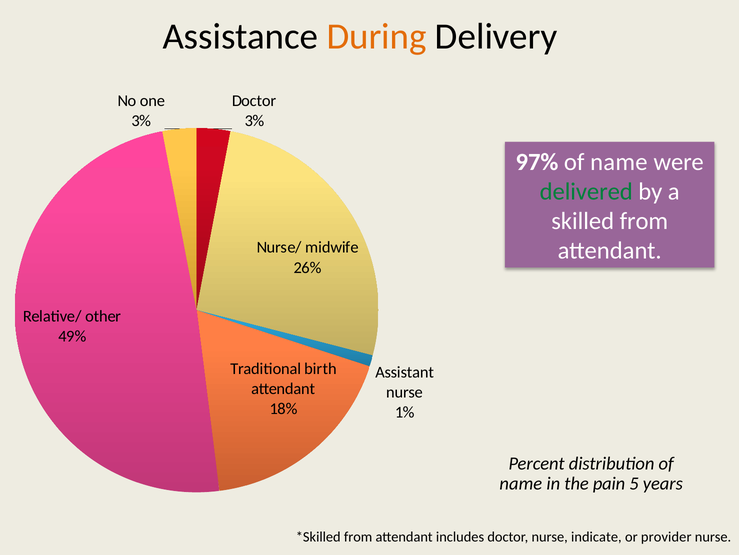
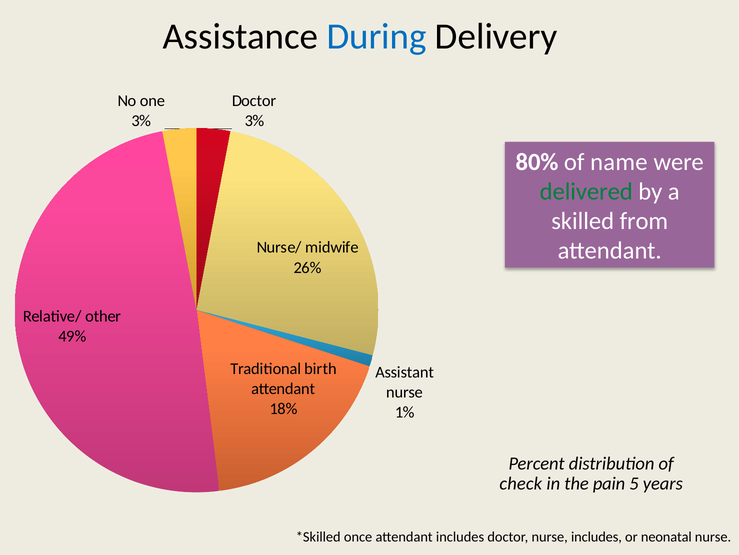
During colour: orange -> blue
97%: 97% -> 80%
name at (521, 483): name -> check
from at (358, 536): from -> once
nurse indicate: indicate -> includes
provider: provider -> neonatal
